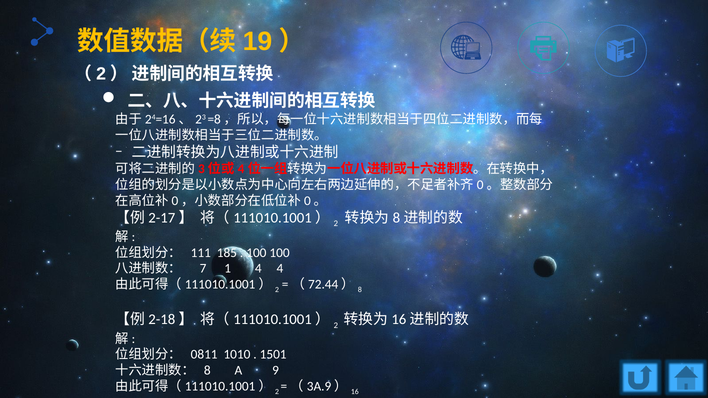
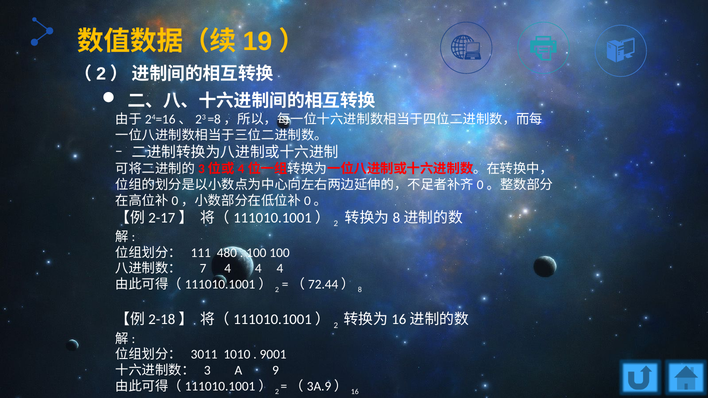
185: 185 -> 480
7 1: 1 -> 4
0811: 0811 -> 3011
1501: 1501 -> 9001
8 at (207, 371): 8 -> 3
